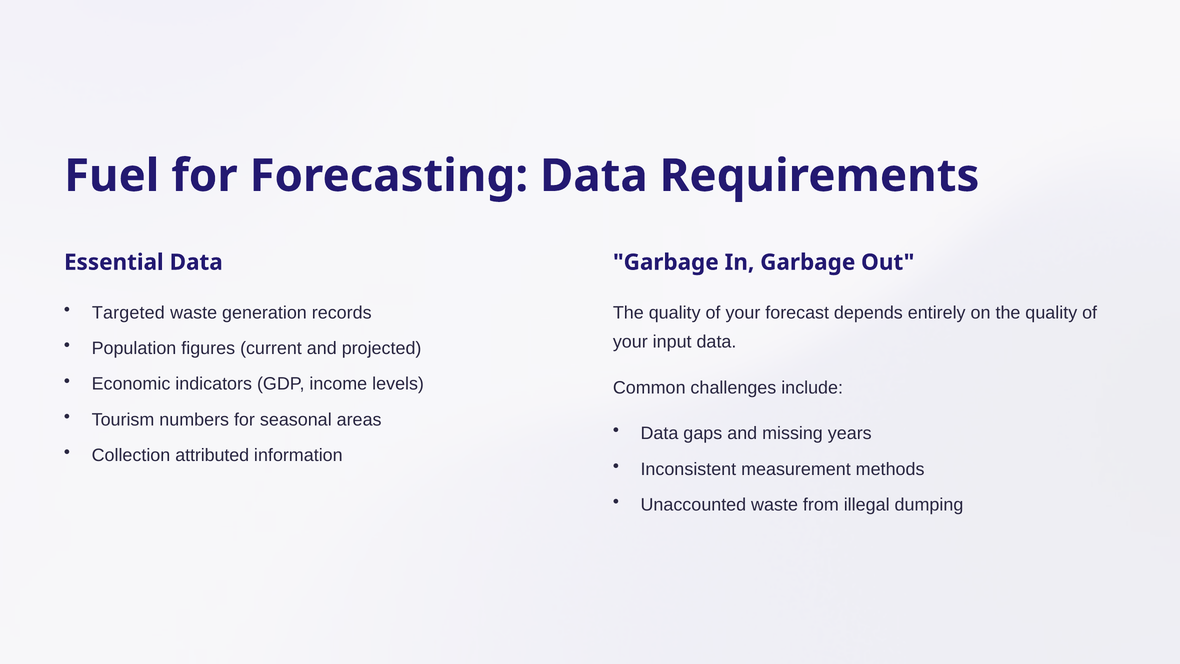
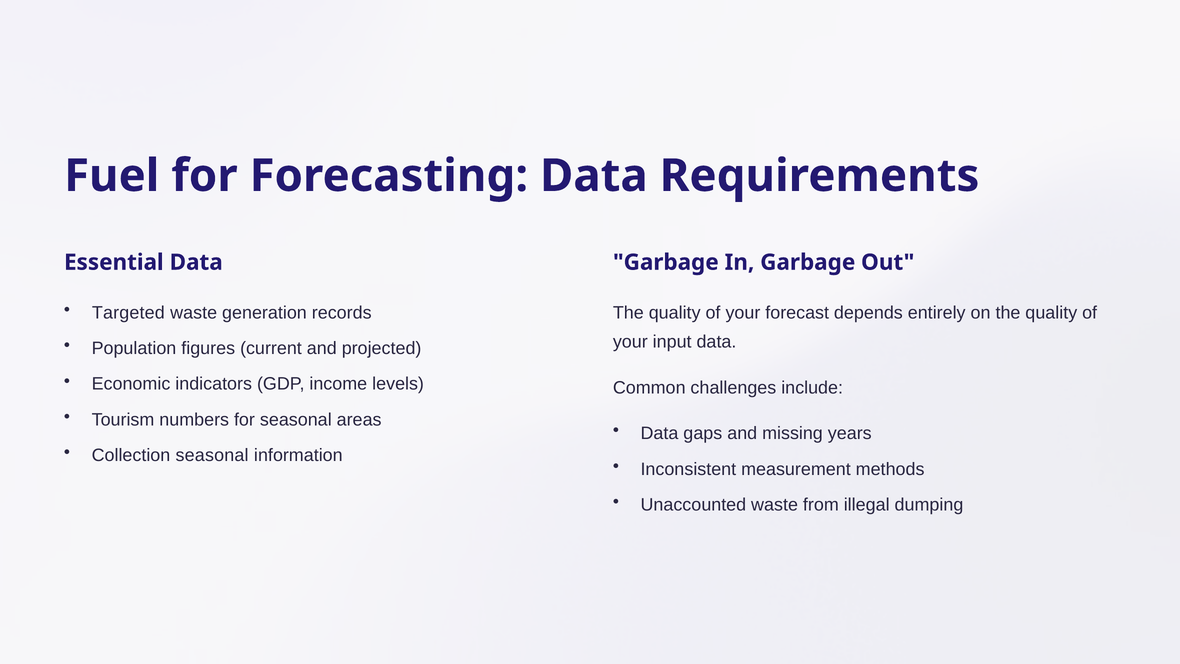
Collection attributed: attributed -> seasonal
